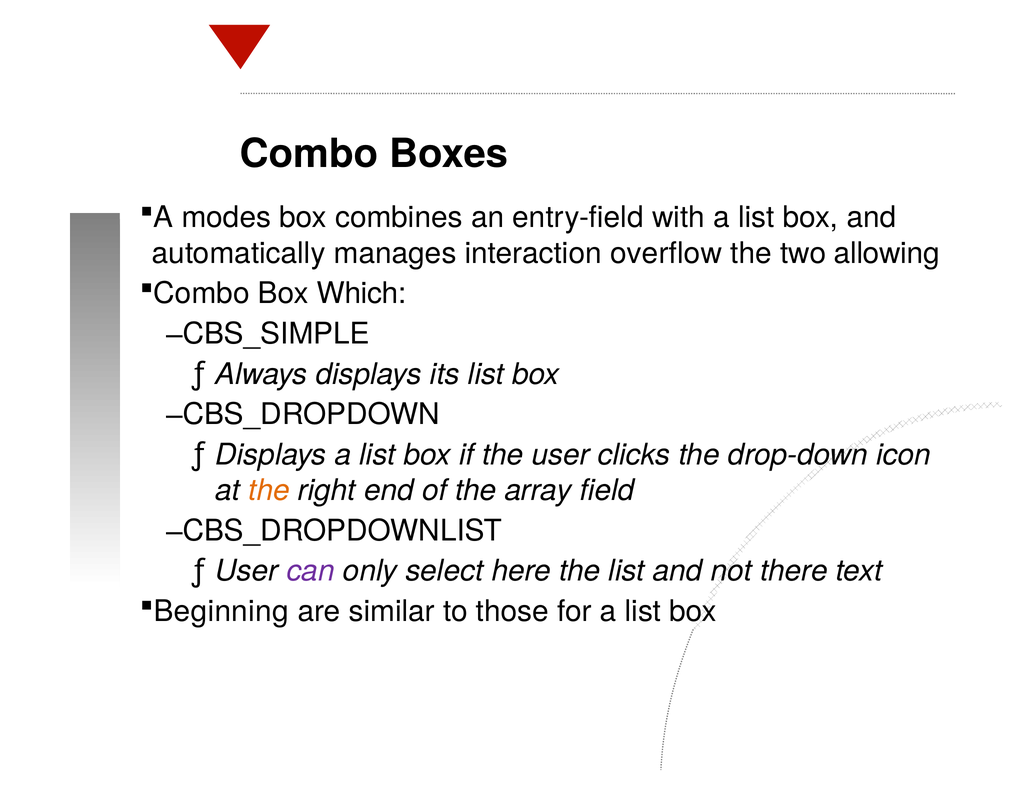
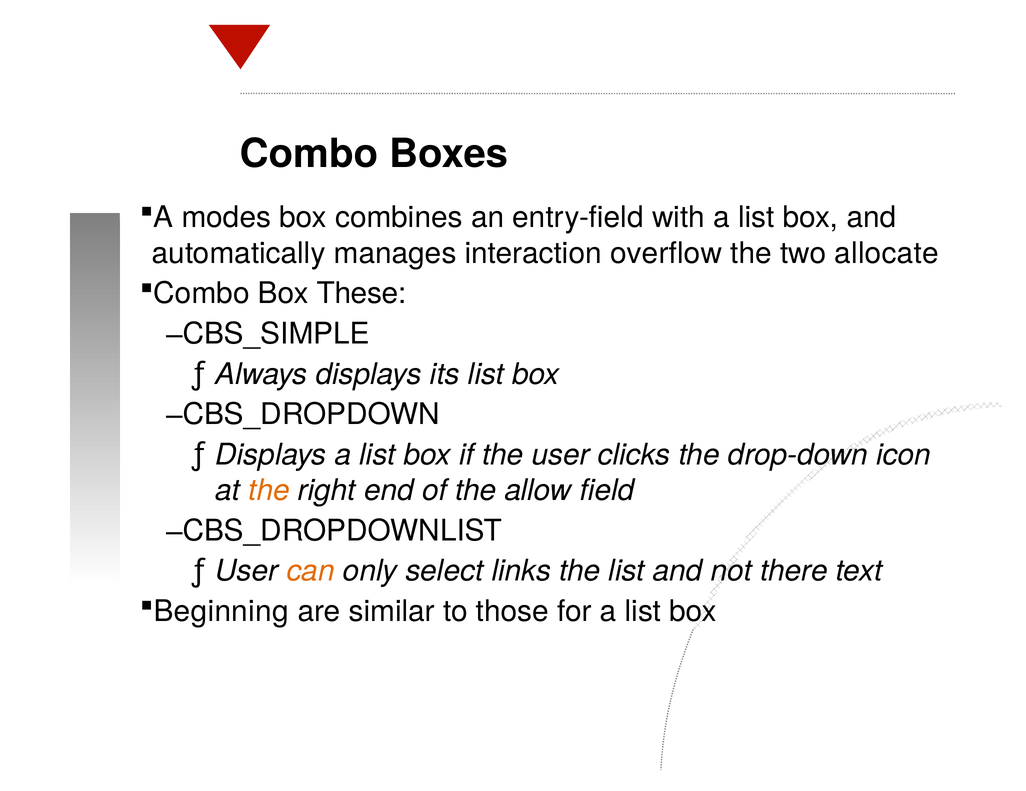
allowing: allowing -> allocate
Which: Which -> These
array: array -> allow
can colour: purple -> orange
here: here -> links
